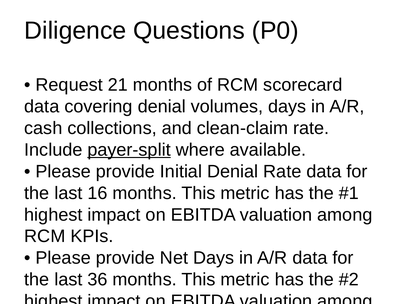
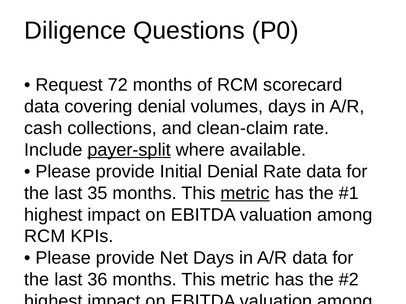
21: 21 -> 72
16: 16 -> 35
metric at (245, 193) underline: none -> present
